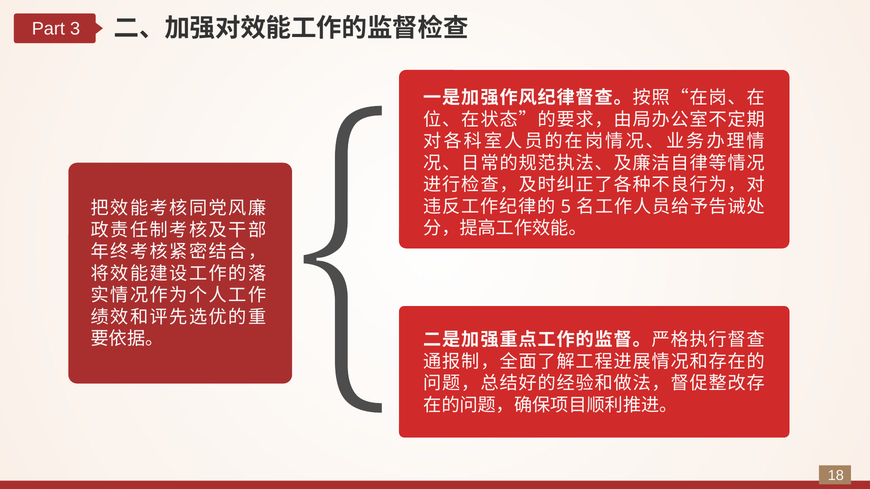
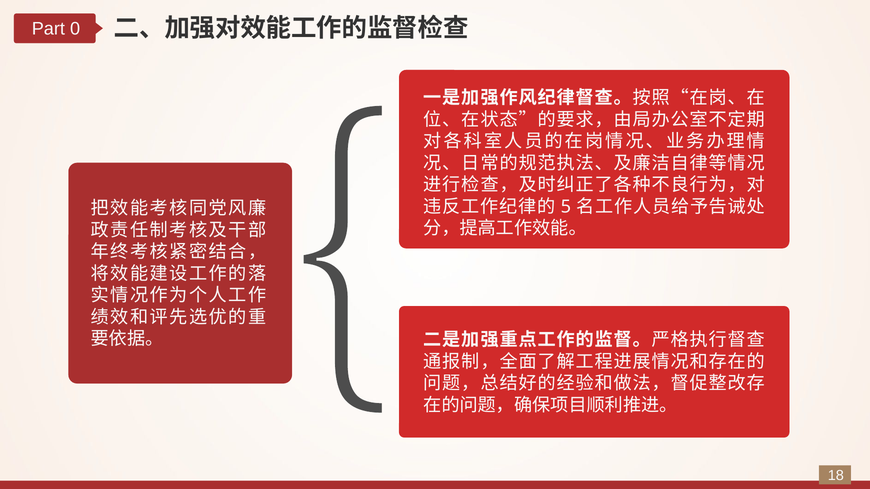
3: 3 -> 0
